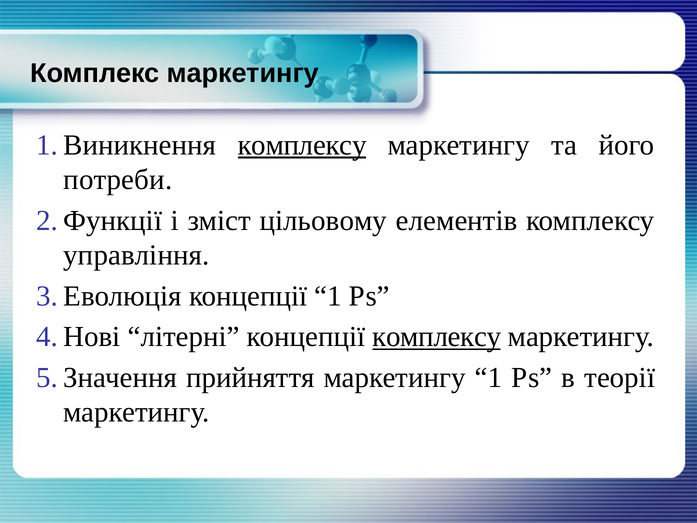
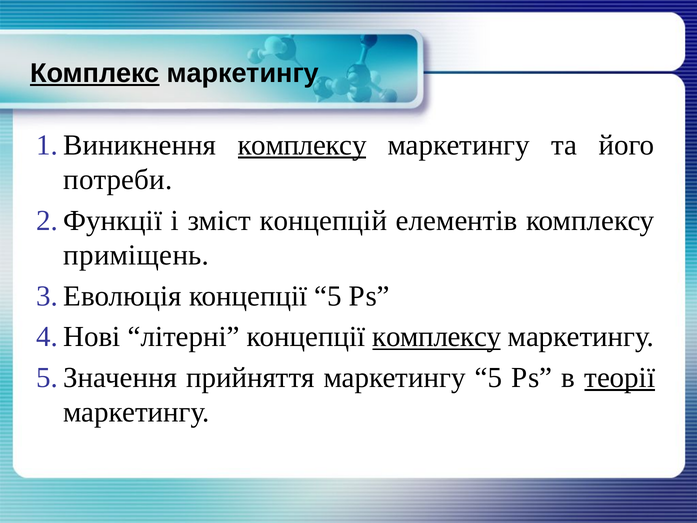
Комплекс underline: none -> present
цільовому: цільовому -> концепцій
управління: управління -> приміщень
концепції 1: 1 -> 5
маркетингу 1: 1 -> 5
теорії underline: none -> present
